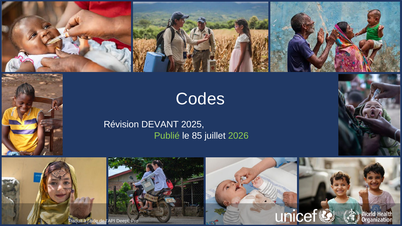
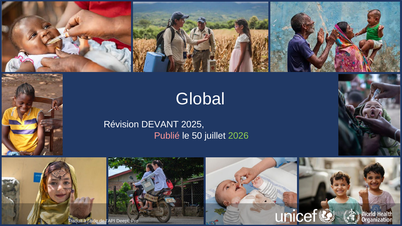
Codes: Codes -> Global
Publié colour: light green -> pink
85: 85 -> 50
